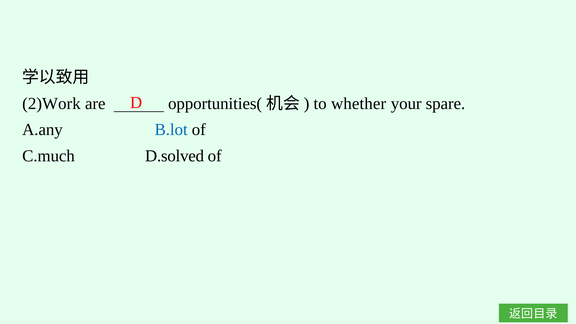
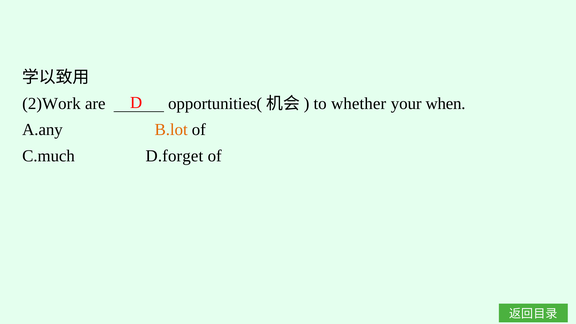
spare: spare -> when
B.lot colour: blue -> orange
D.solved: D.solved -> D.forget
